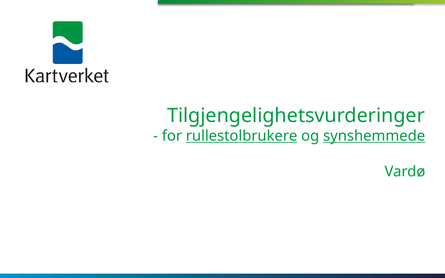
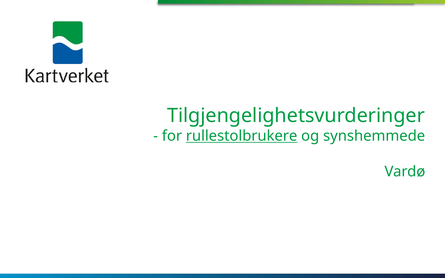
synshemmede underline: present -> none
